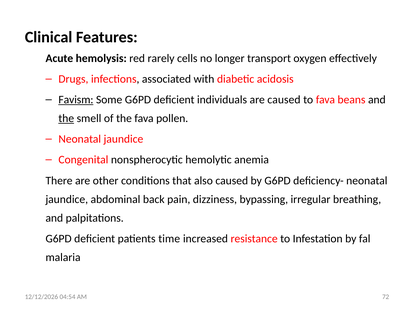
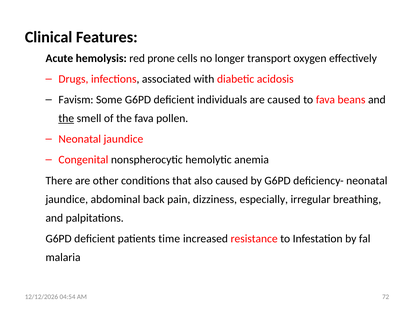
rarely: rarely -> prone
Favism underline: present -> none
bypassing: bypassing -> especially
